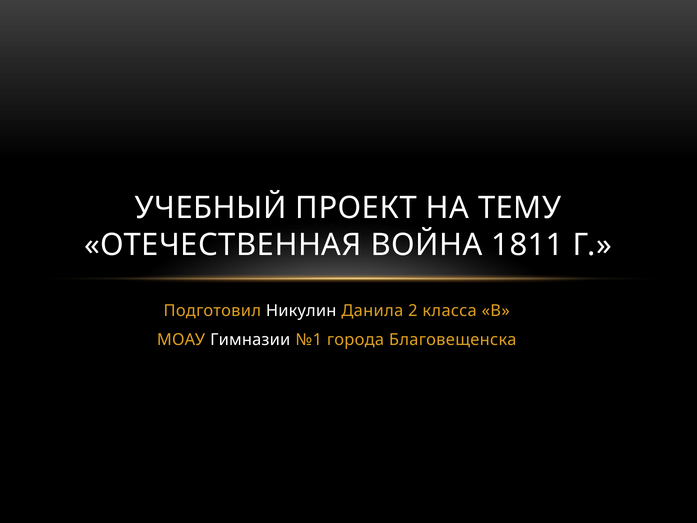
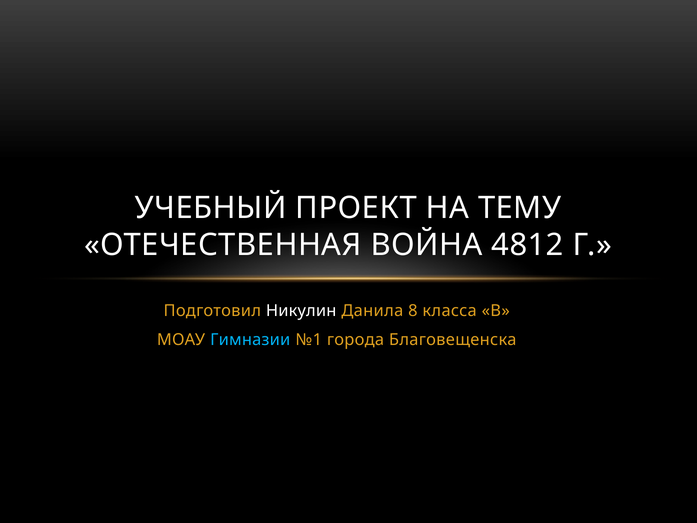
1811: 1811 -> 4812
2: 2 -> 8
Гимназии colour: white -> light blue
